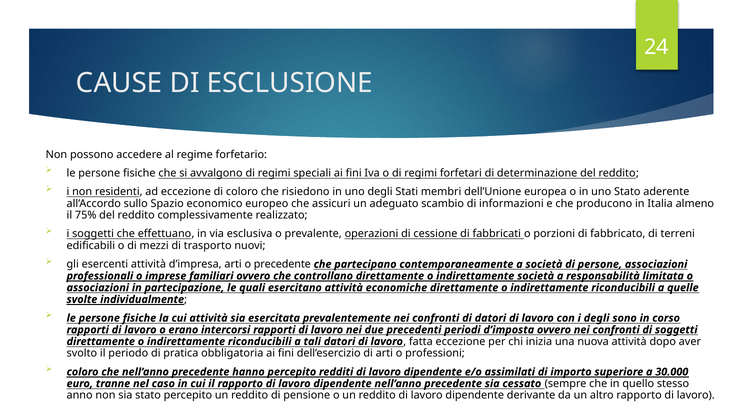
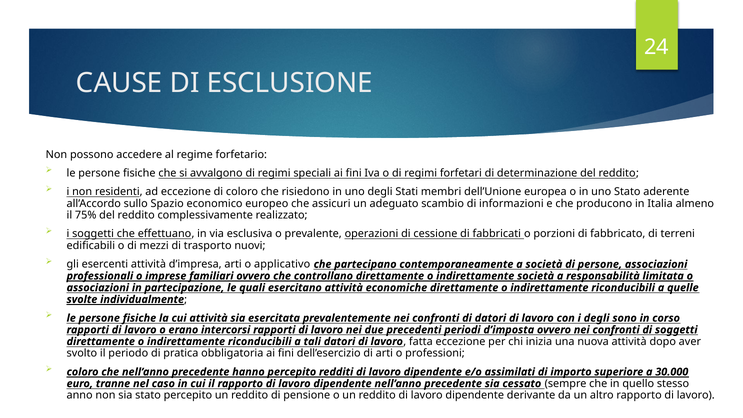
o precedente: precedente -> applicativo
